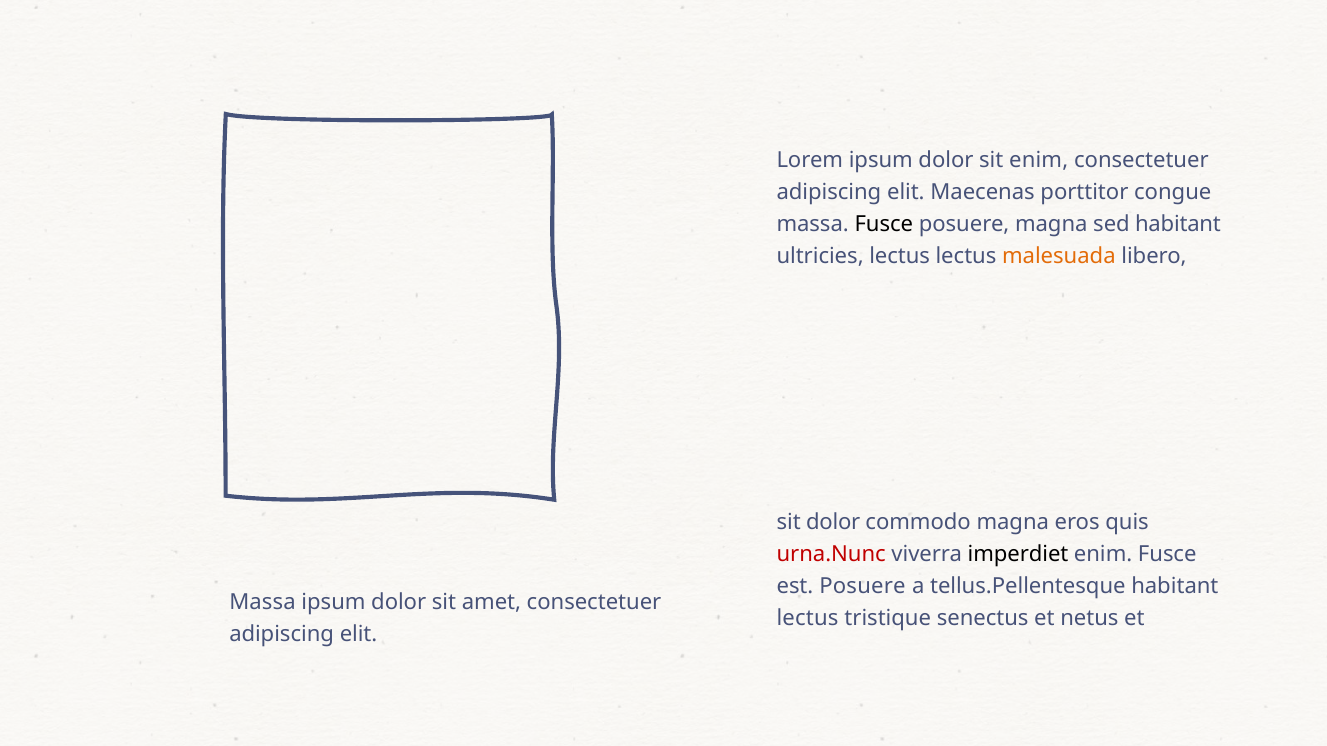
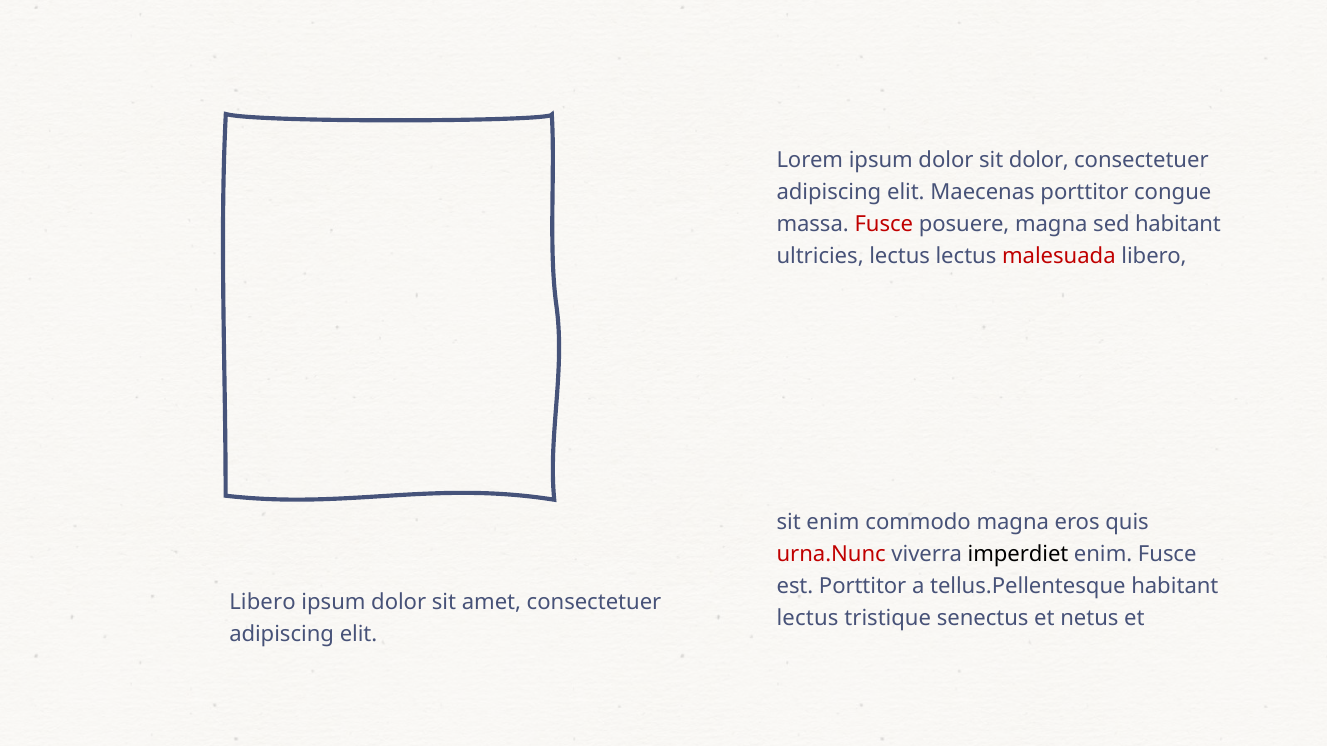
sit enim: enim -> dolor
Fusce at (884, 224) colour: black -> red
malesuada colour: orange -> red
sit dolor: dolor -> enim
est Posuere: Posuere -> Porttitor
Massa at (262, 603): Massa -> Libero
